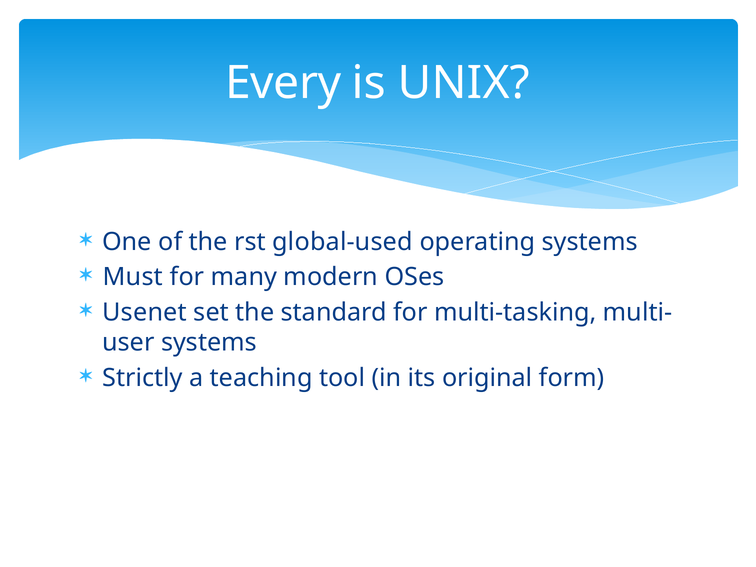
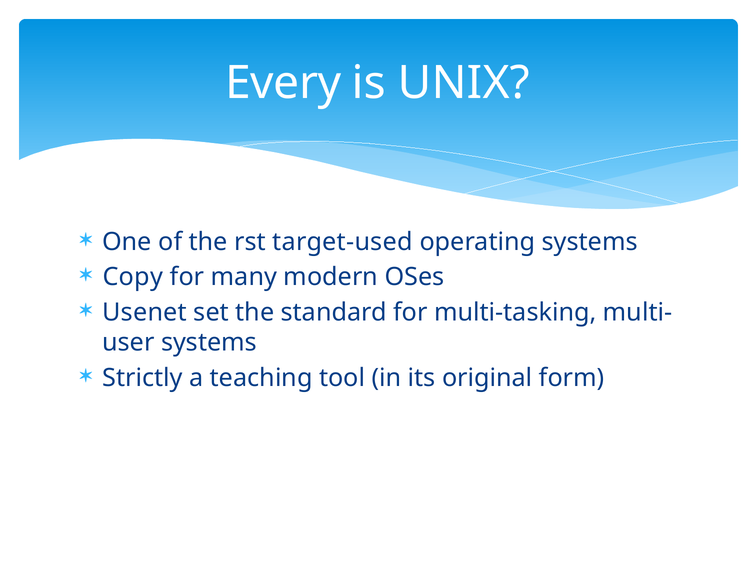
global-used: global-used -> target-used
Must: Must -> Copy
